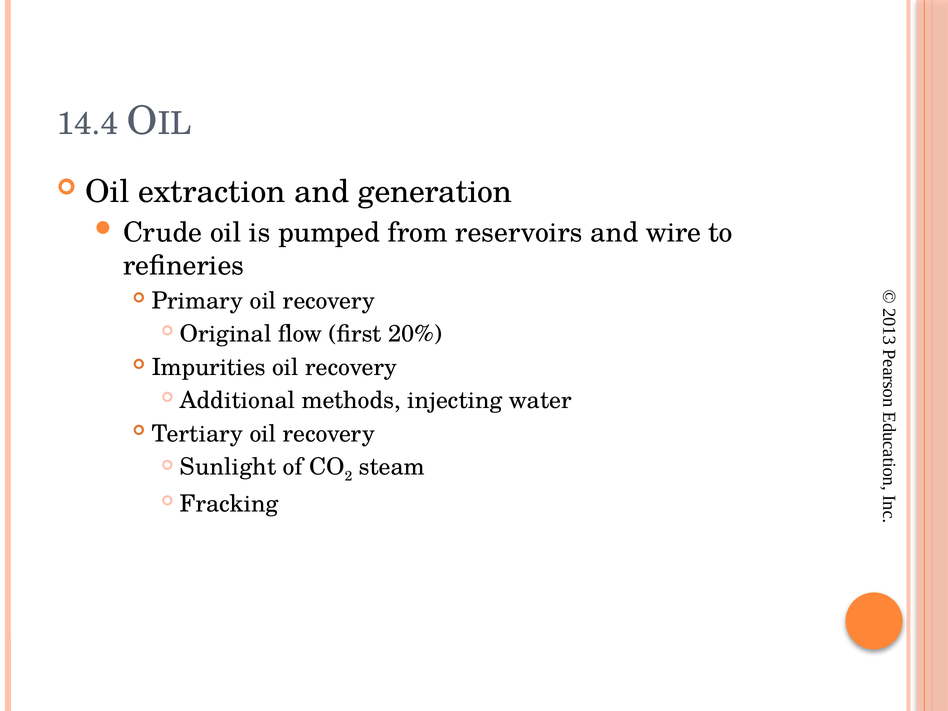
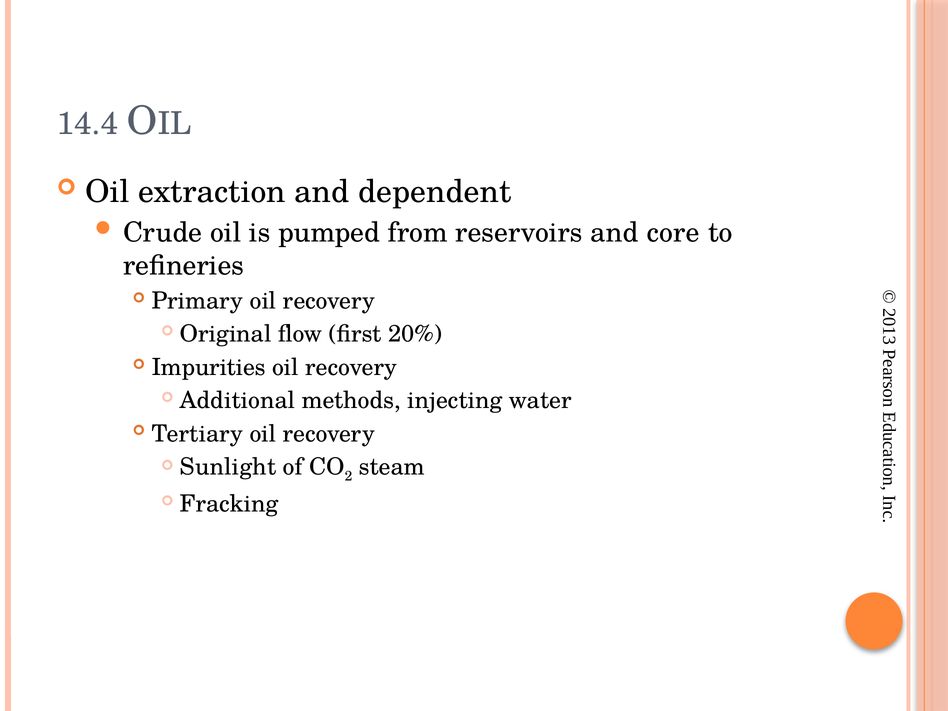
generation: generation -> dependent
wire: wire -> core
